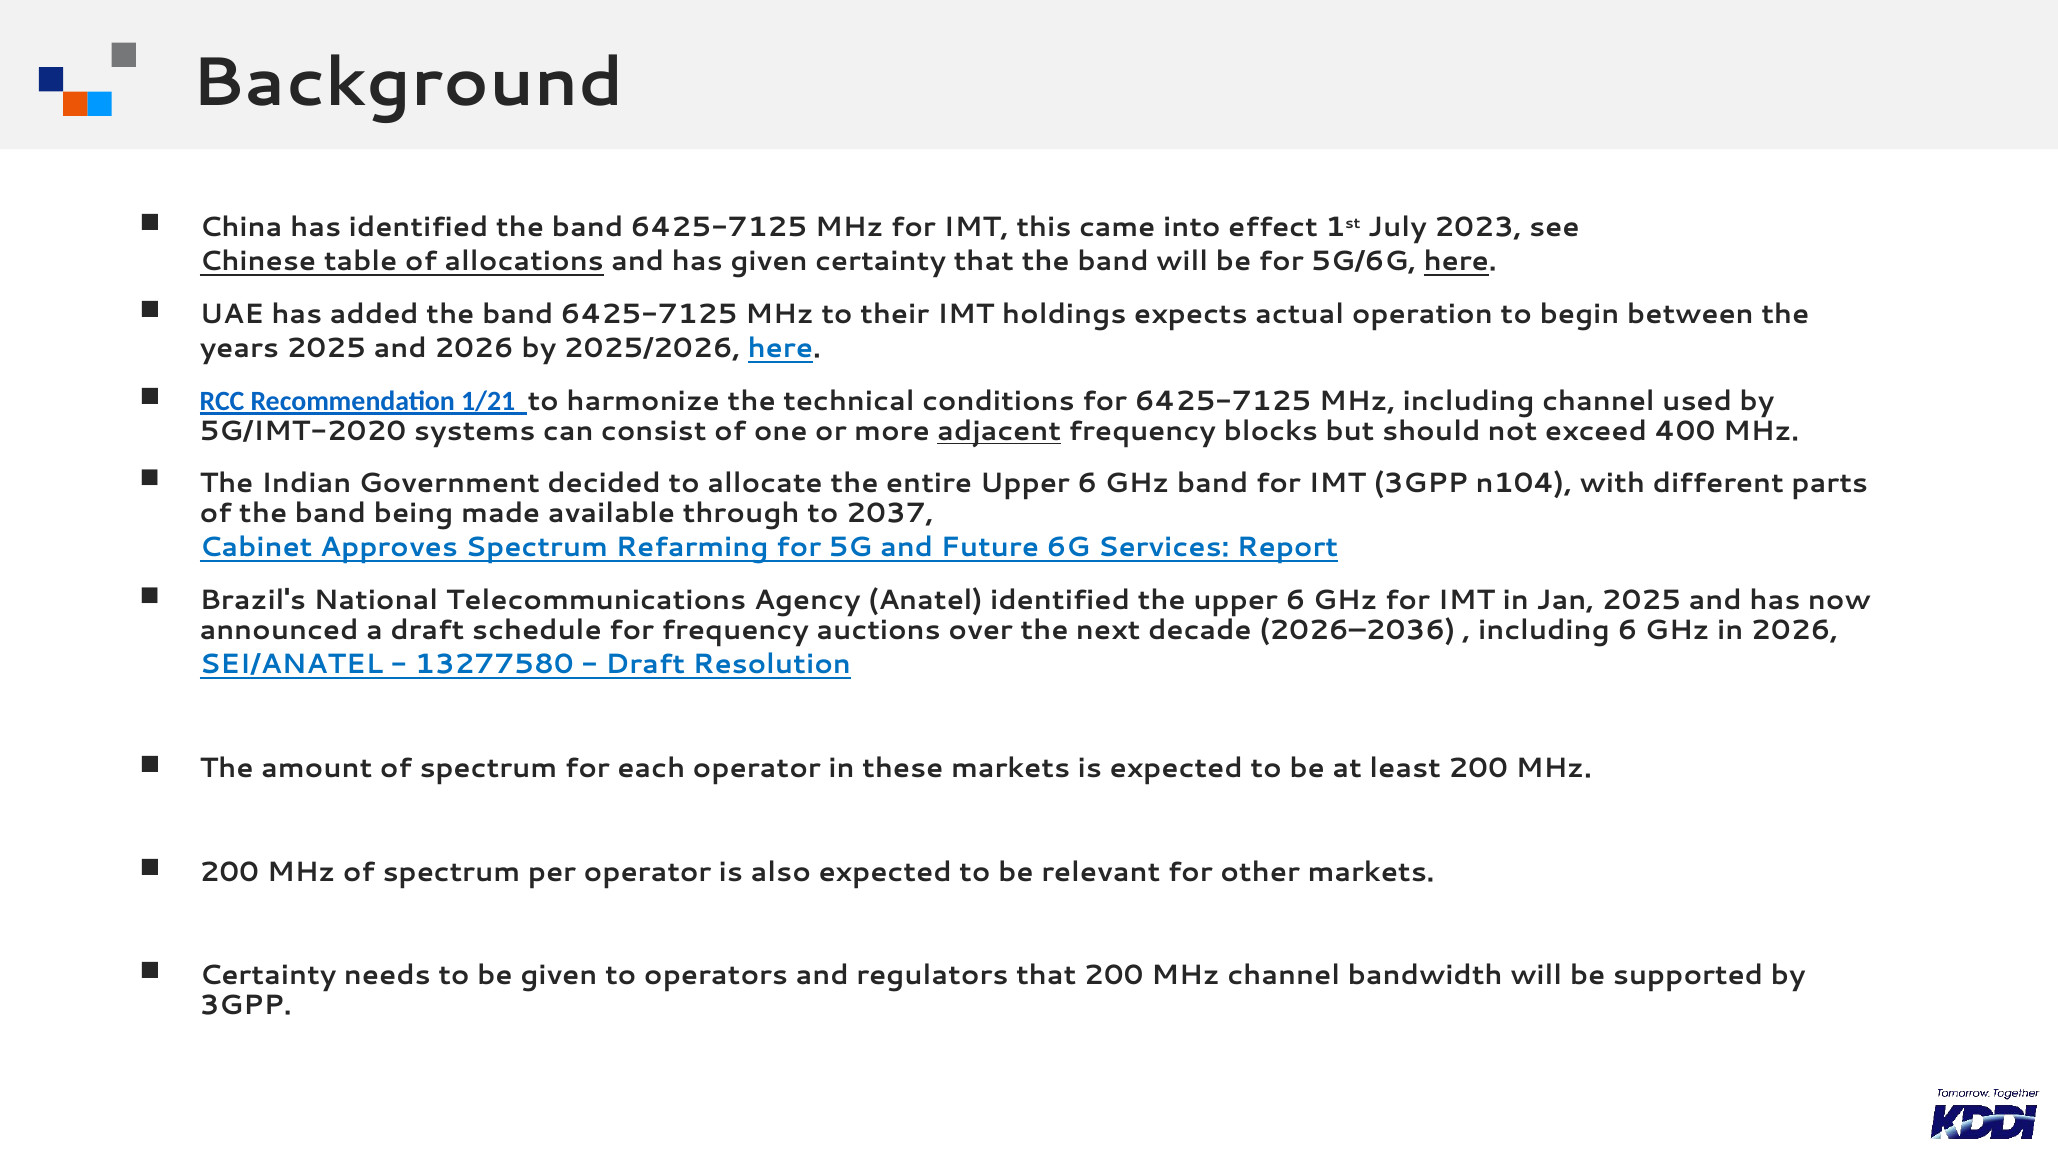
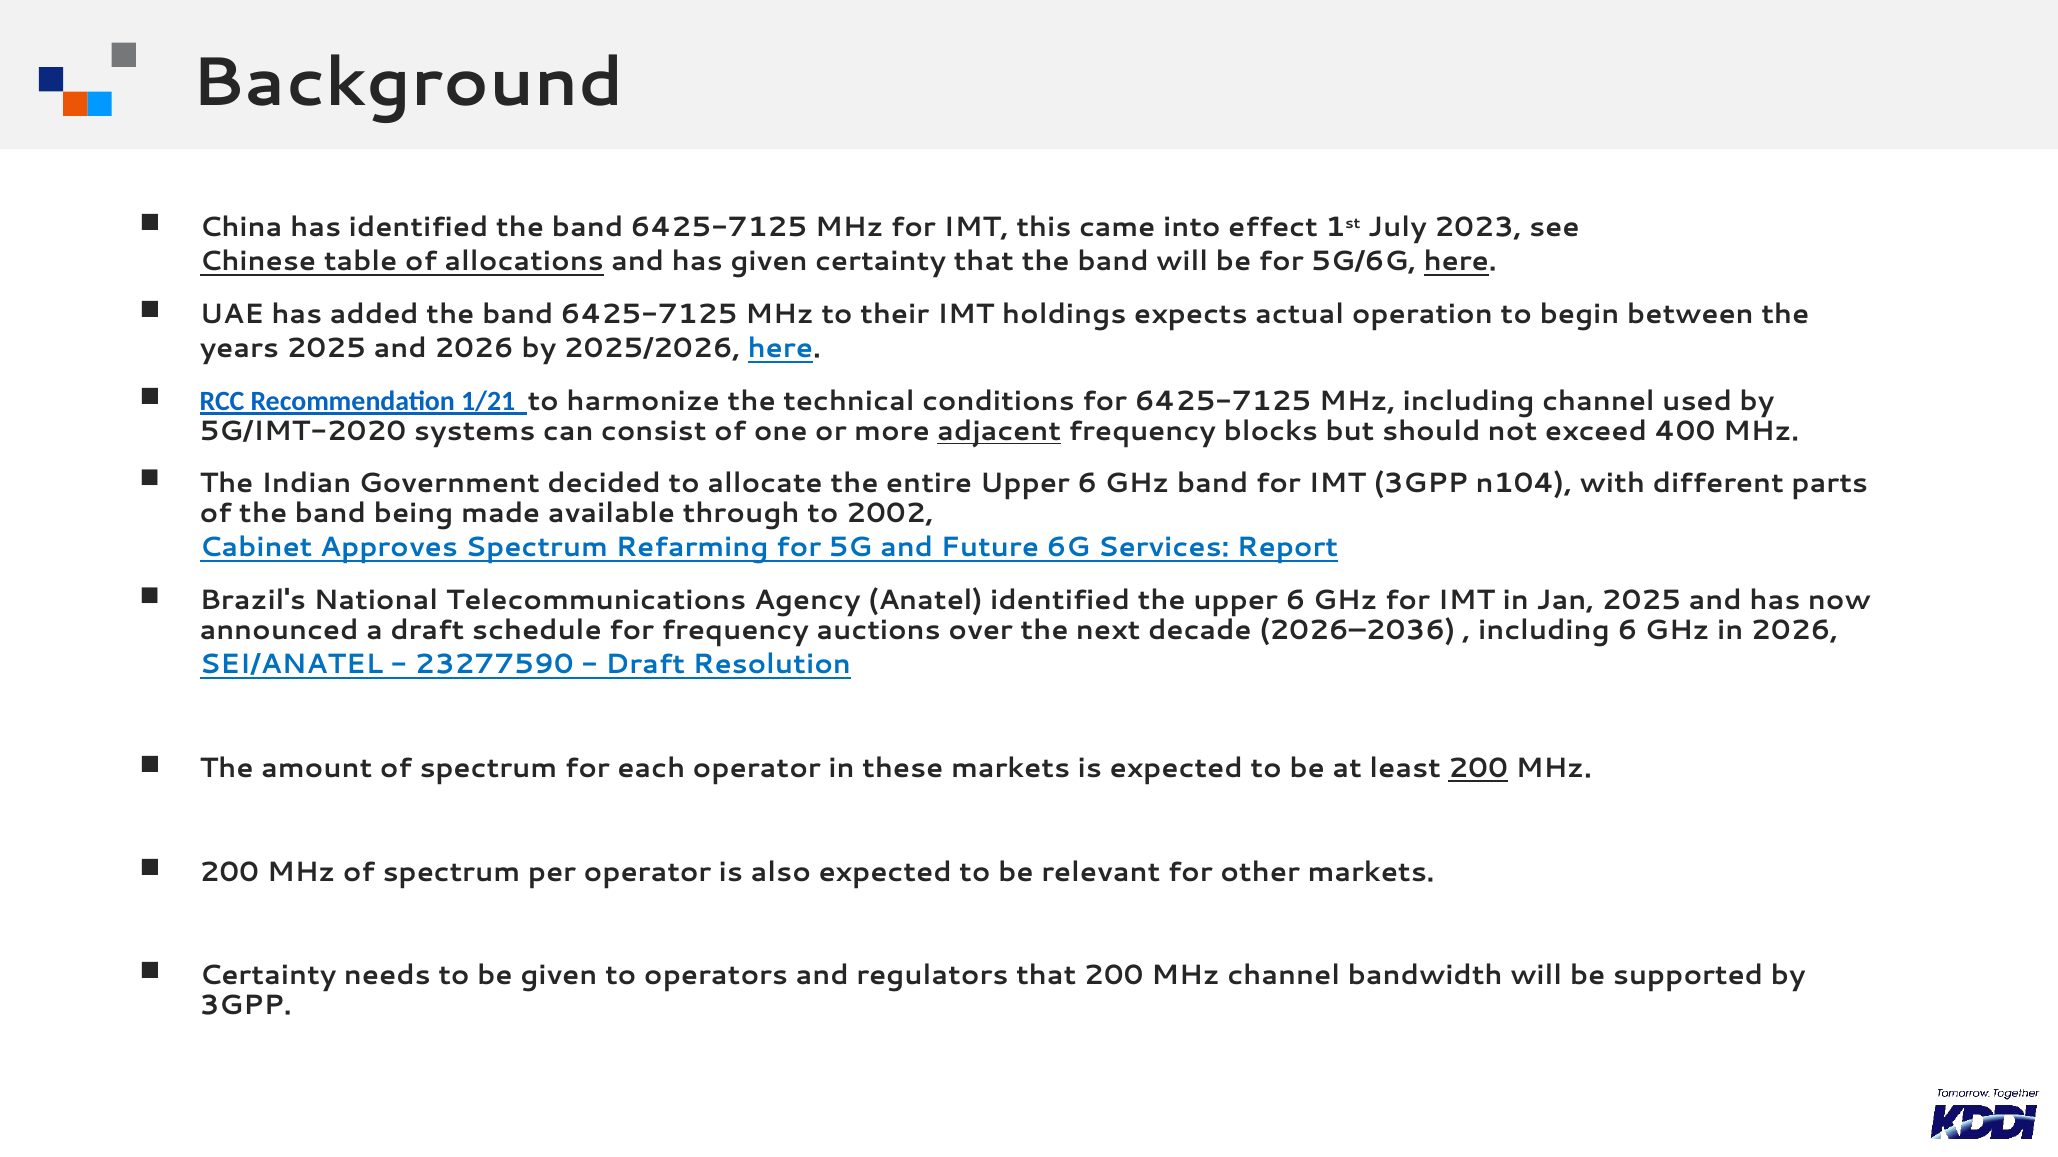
2037: 2037 -> 2002
13277580: 13277580 -> 23277590
200 at (1478, 769) underline: none -> present
